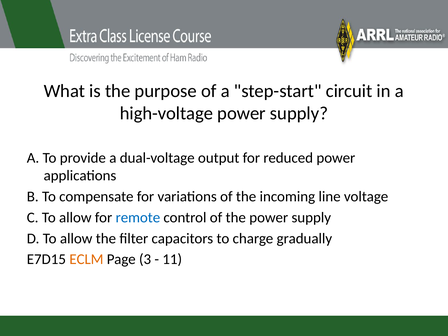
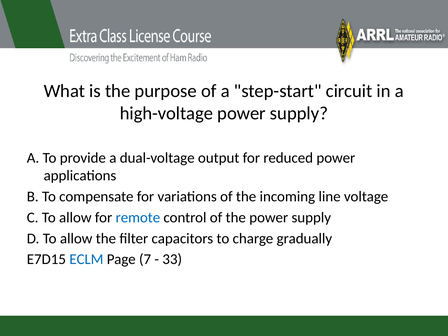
ECLM colour: orange -> blue
3: 3 -> 7
11: 11 -> 33
